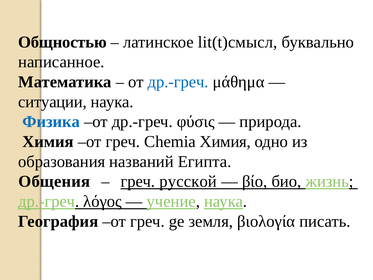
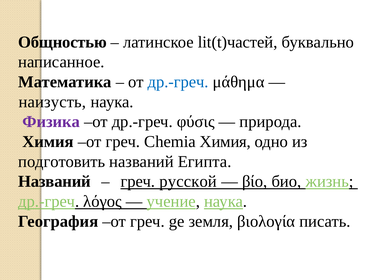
lit(t)смысл: lit(t)смысл -> lit(t)частей
ситуации: ситуации -> наизусть
Физика colour: blue -> purple
образования: образования -> подготовить
Общения at (54, 181): Общения -> Названий
